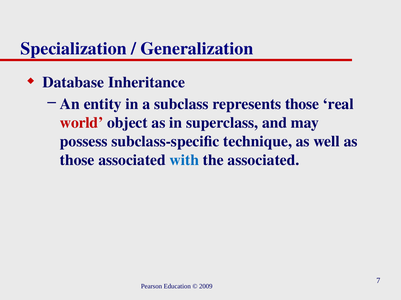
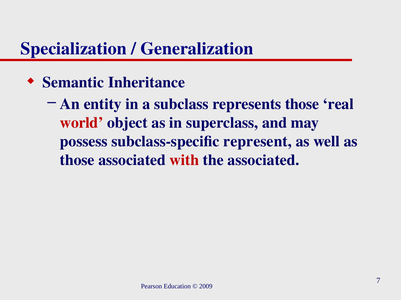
Database: Database -> Semantic
technique: technique -> represent
with colour: blue -> red
